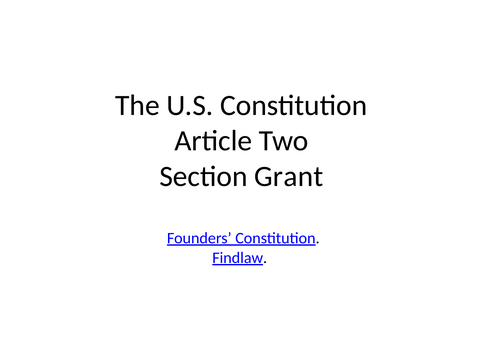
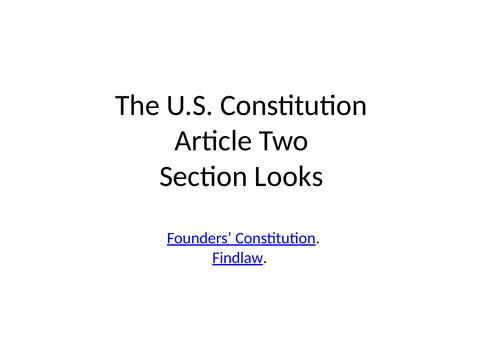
Grant: Grant -> Looks
